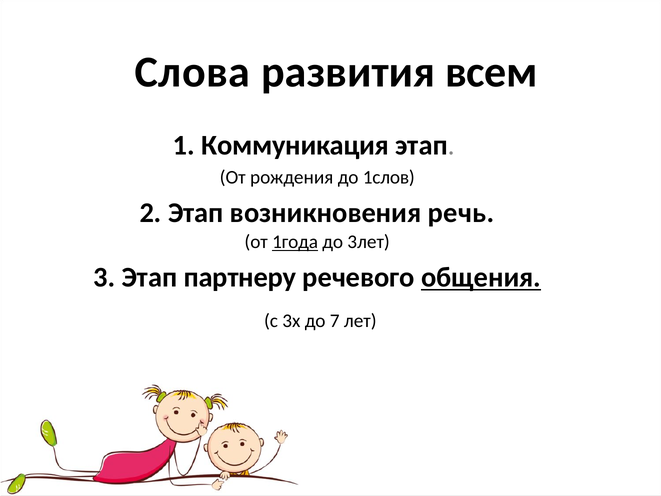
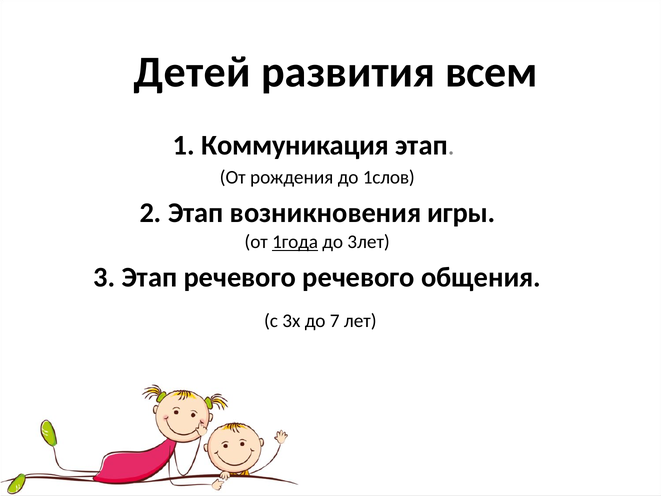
Слова: Слова -> Детей
речь: речь -> игры
Этап партнеру: партнеру -> речевого
общения underline: present -> none
